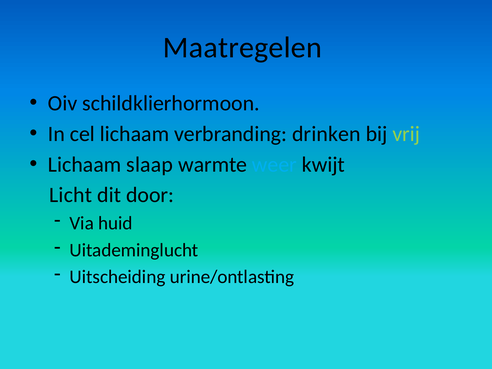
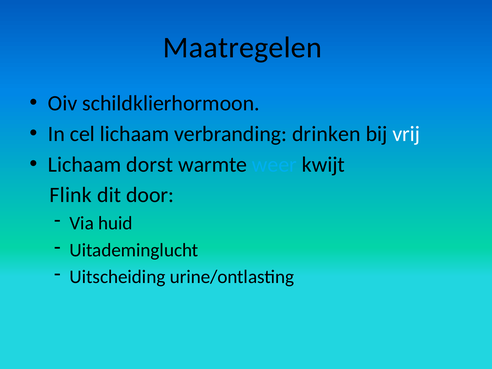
vrij colour: light green -> white
slaap: slaap -> dorst
Licht: Licht -> Flink
